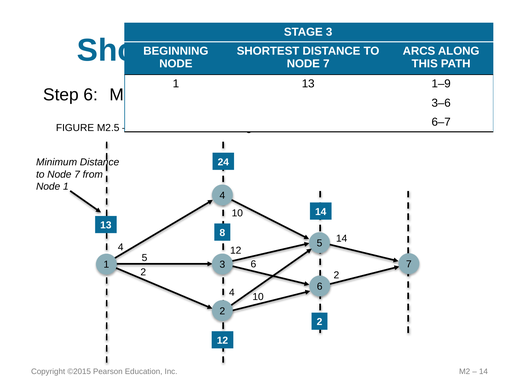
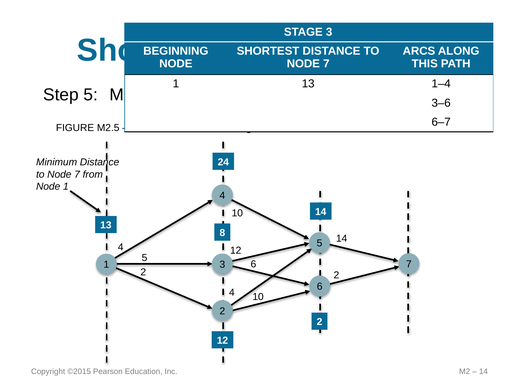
1–9: 1–9 -> 1–4
Step 6: 6 -> 5
